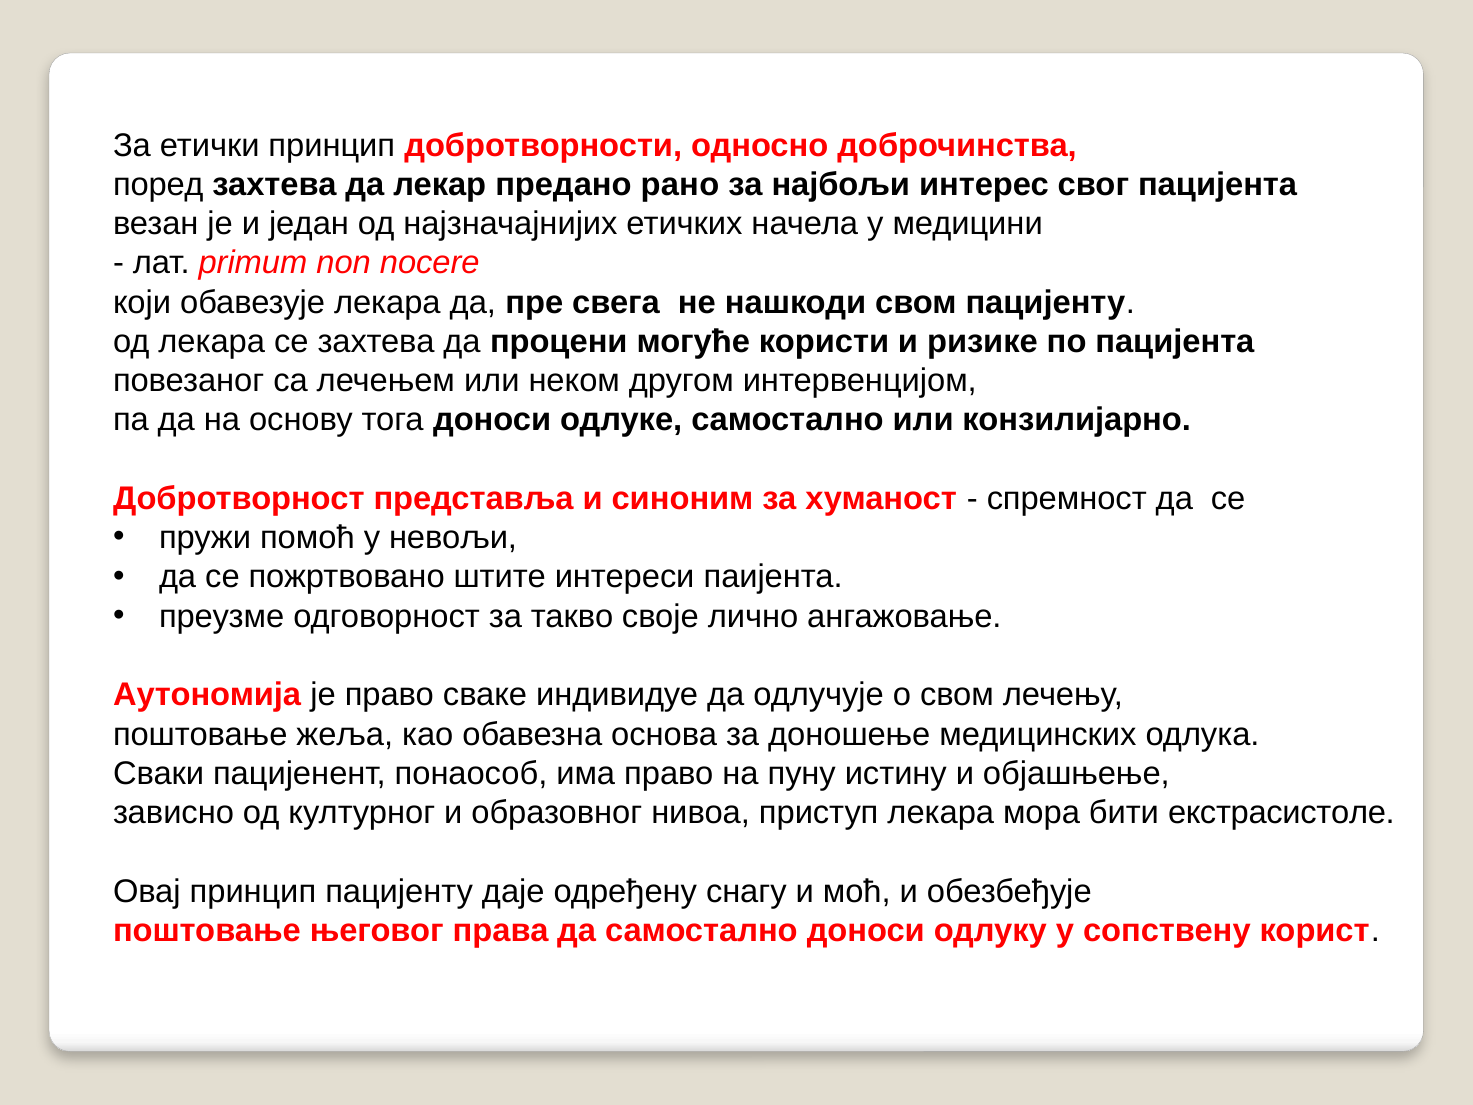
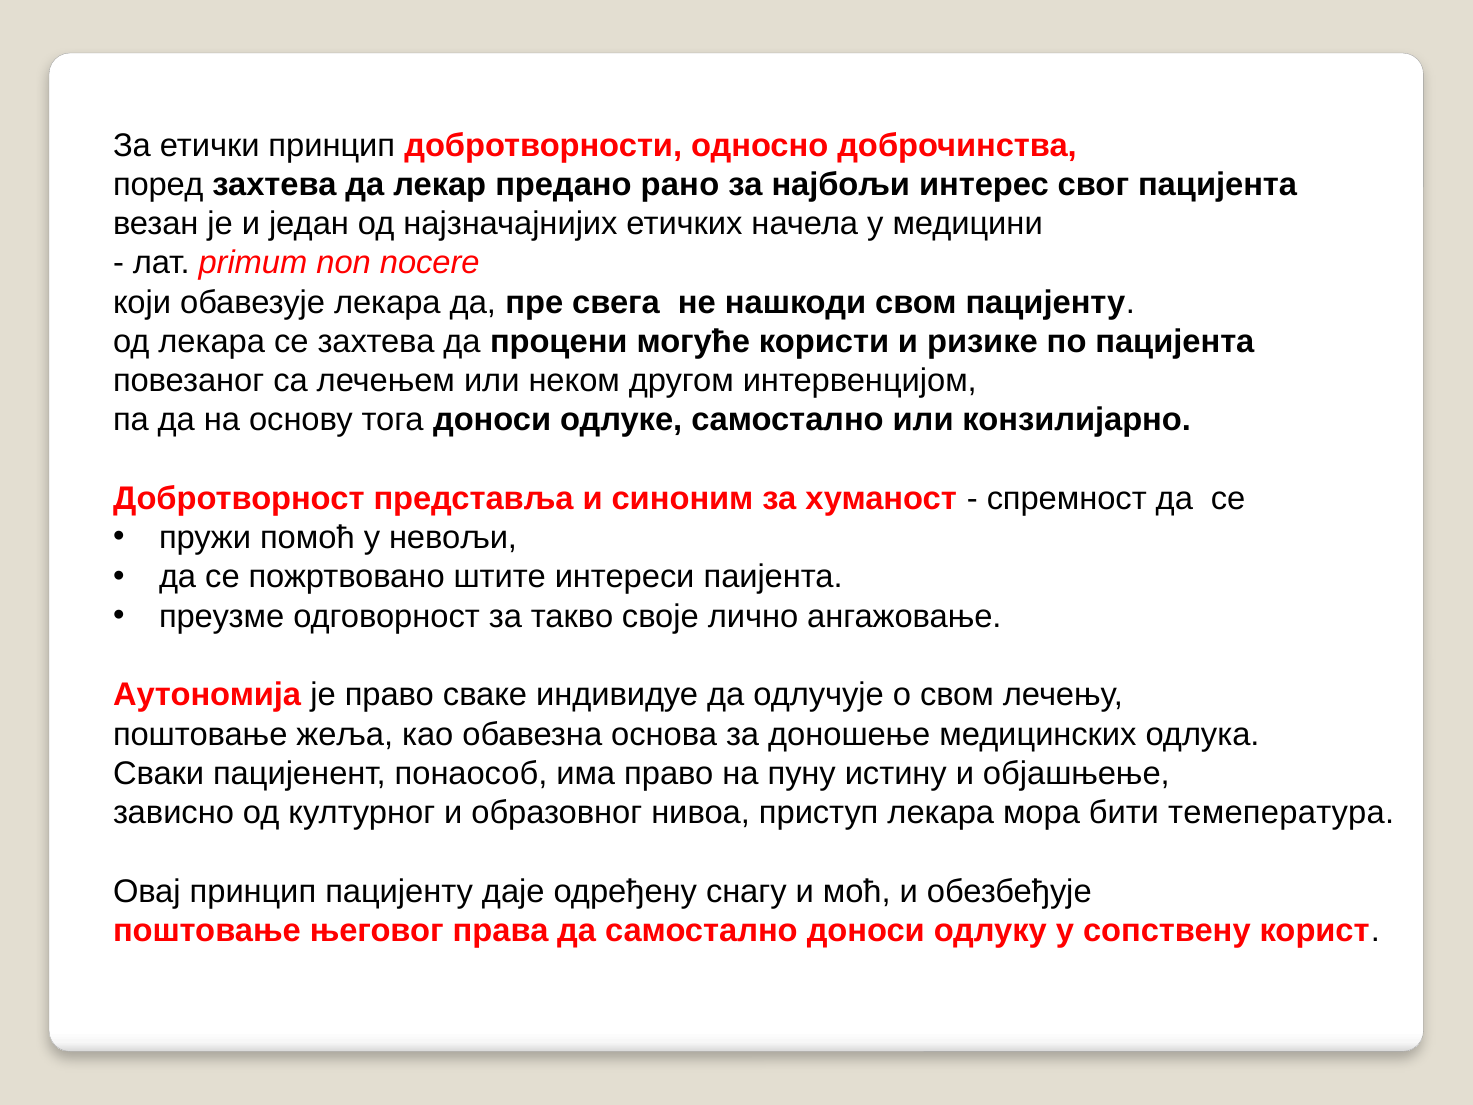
екстрасистоле: екстрасистоле -> темепература
